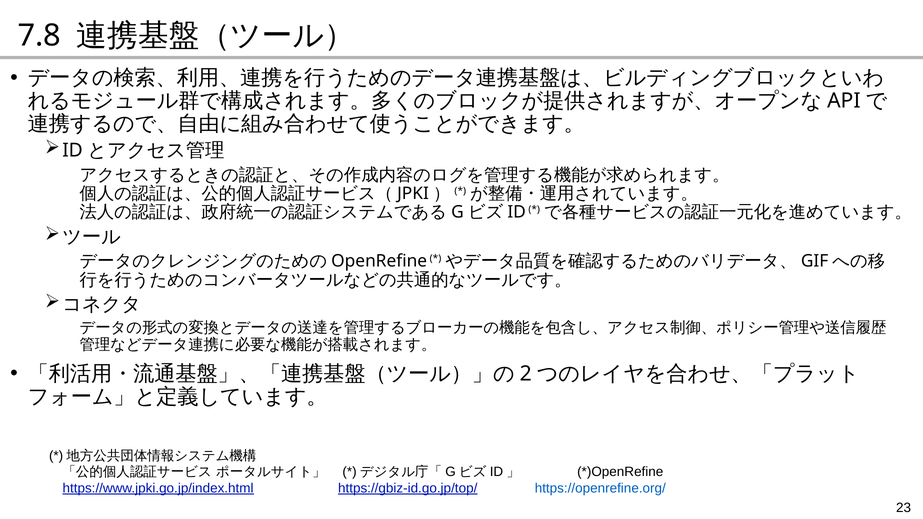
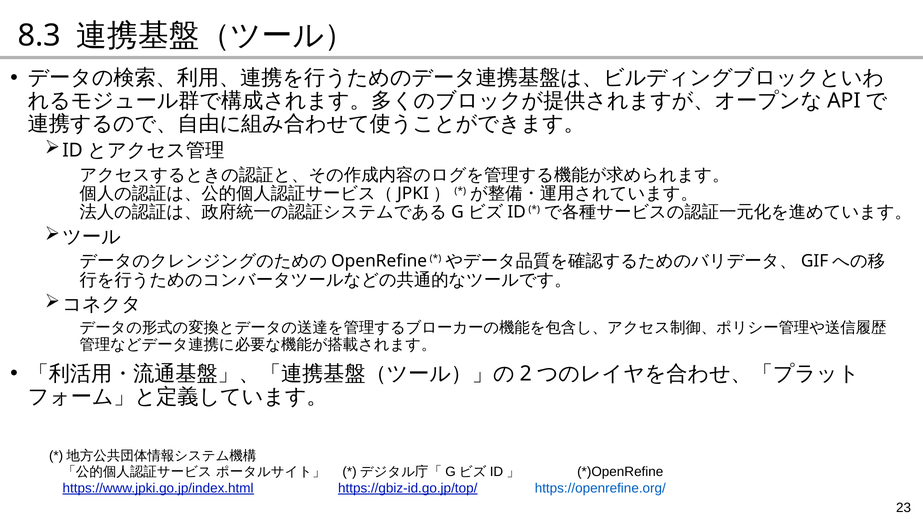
7.8: 7.8 -> 8.3
